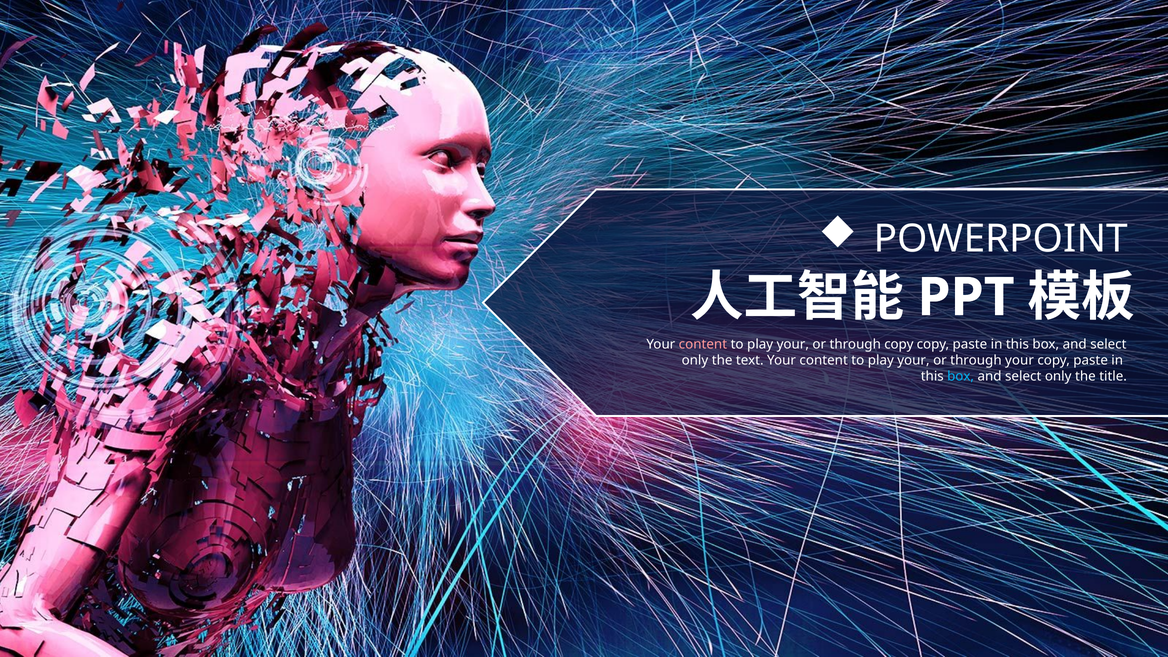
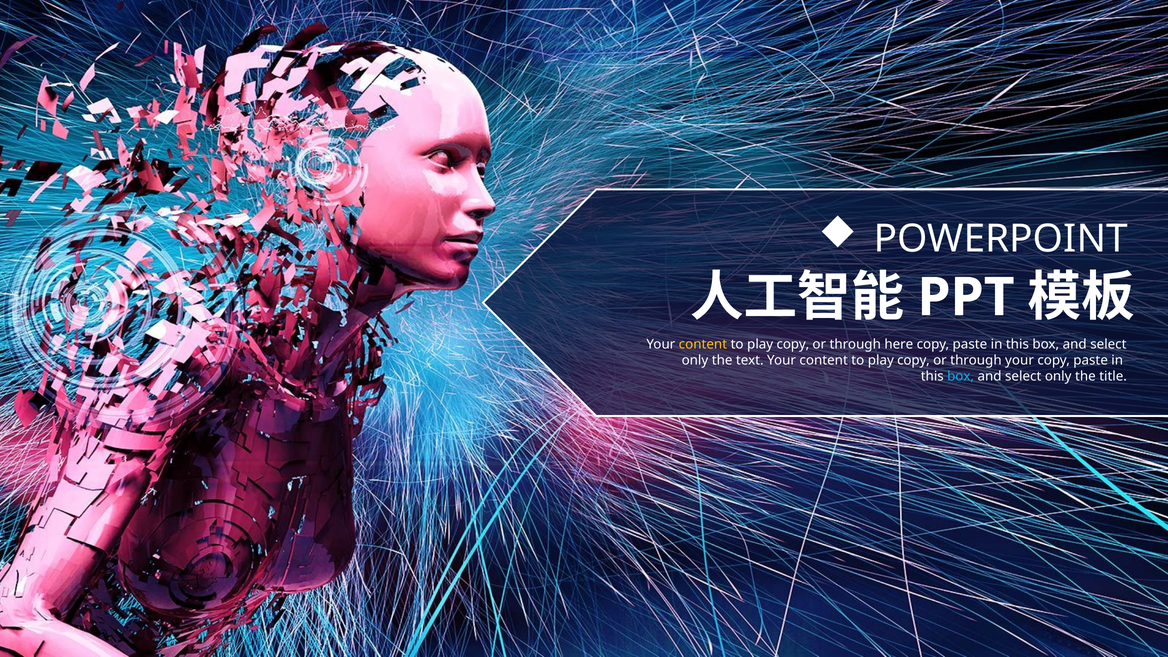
content at (703, 344) colour: pink -> yellow
your at (793, 344): your -> copy
through copy: copy -> here
your at (913, 360): your -> copy
